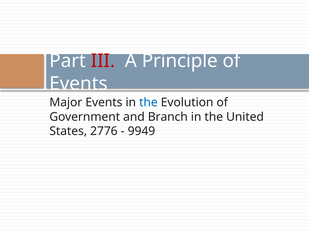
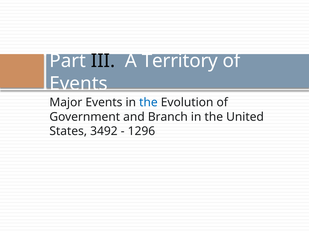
III colour: red -> black
Principle: Principle -> Territory
2776: 2776 -> 3492
9949: 9949 -> 1296
